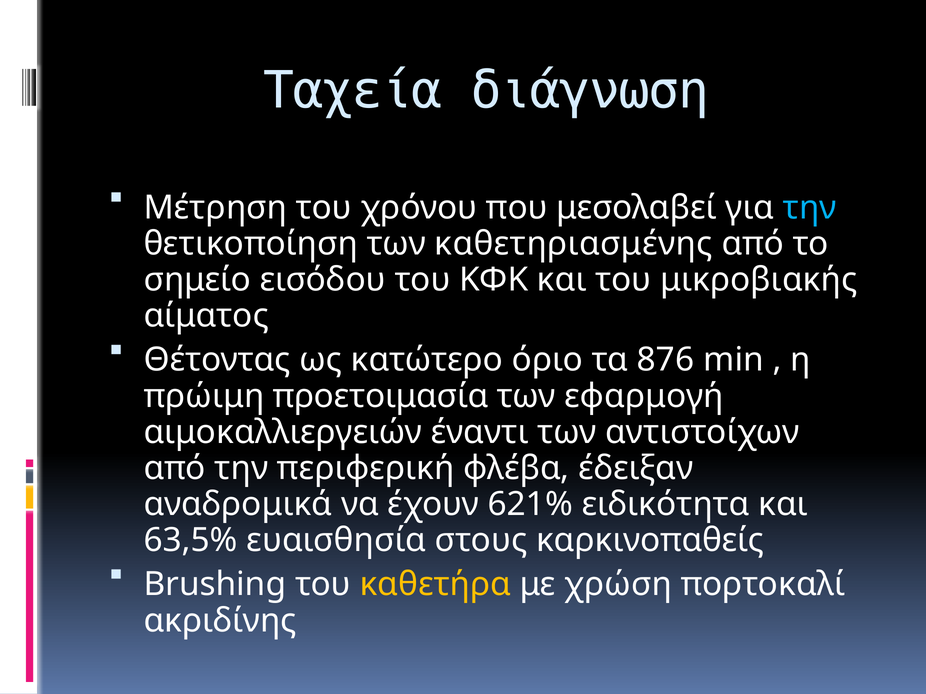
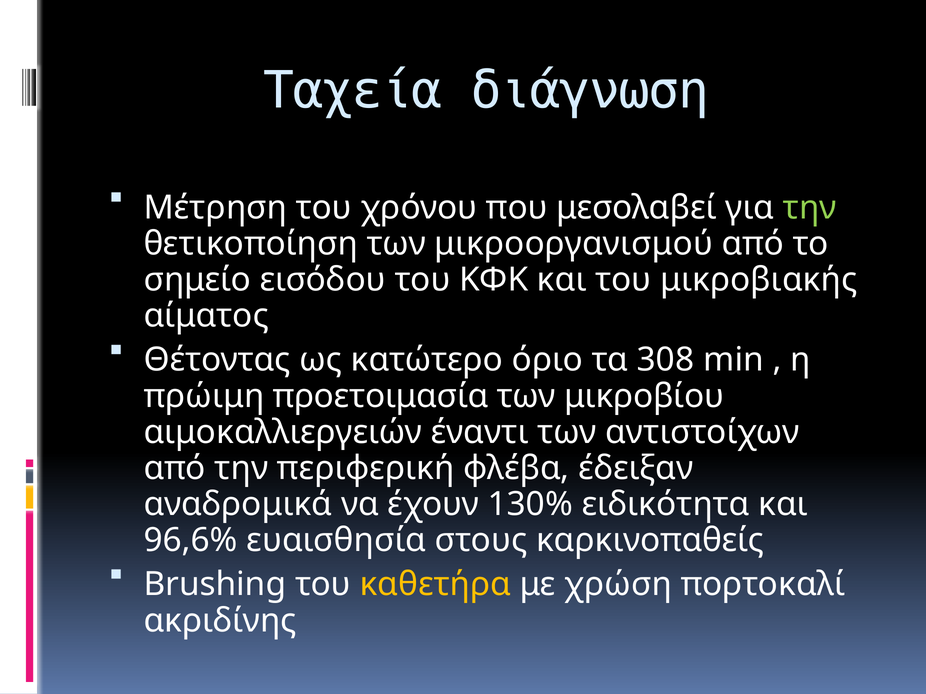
την at (810, 208) colour: light blue -> light green
καθετηριασμένης: καθετηριασμένης -> μικροοργανισμού
876: 876 -> 308
εφαρμογή: εφαρμογή -> μικροβίου
621%: 621% -> 130%
63,5%: 63,5% -> 96,6%
